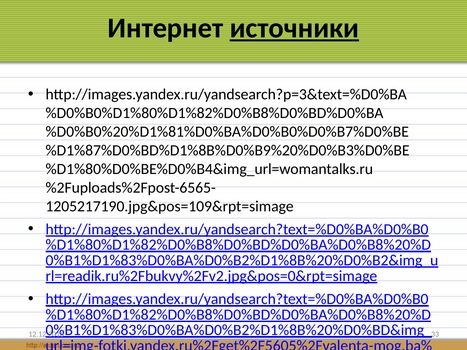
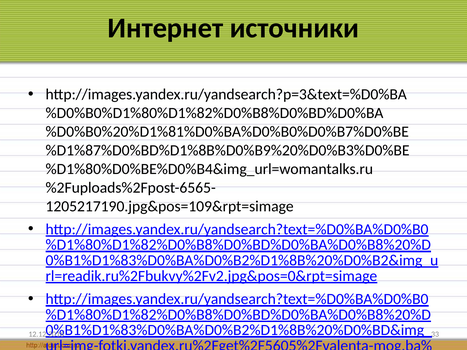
источники underline: present -> none
